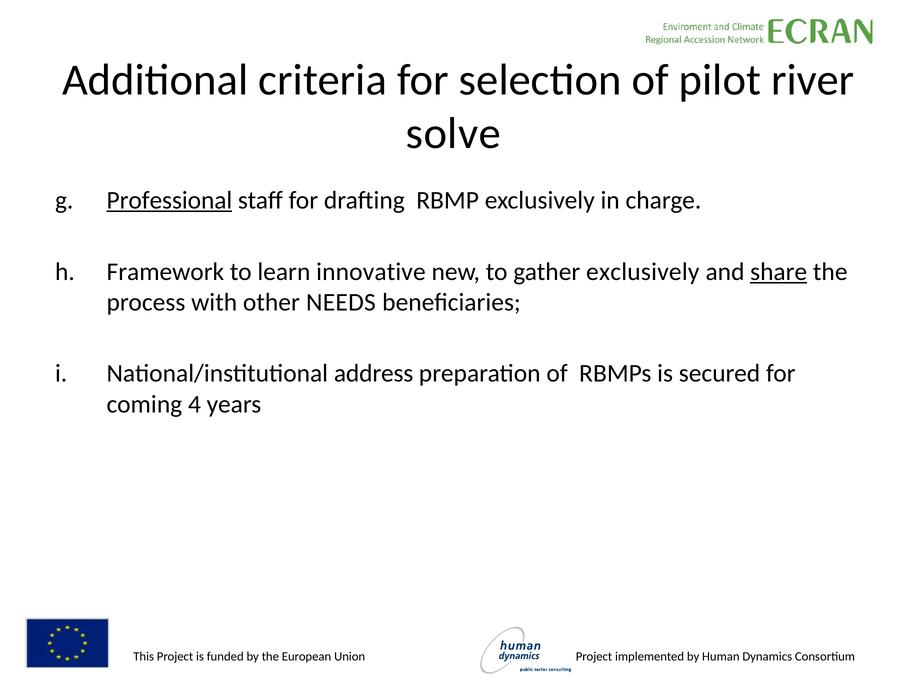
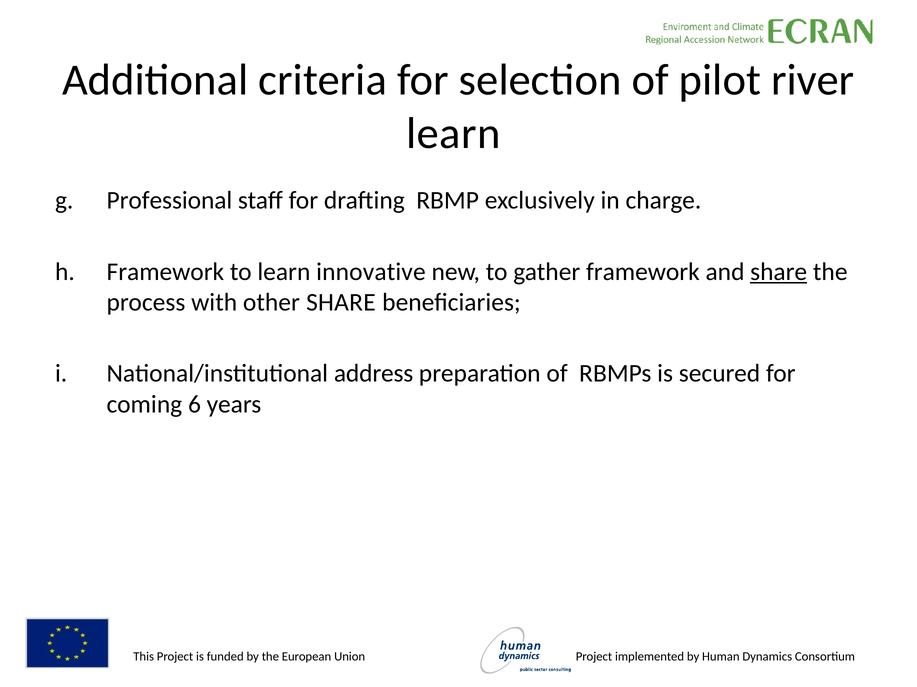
solve at (453, 134): solve -> learn
Professional underline: present -> none
gather exclusively: exclusively -> framework
other NEEDS: NEEDS -> SHARE
4: 4 -> 6
